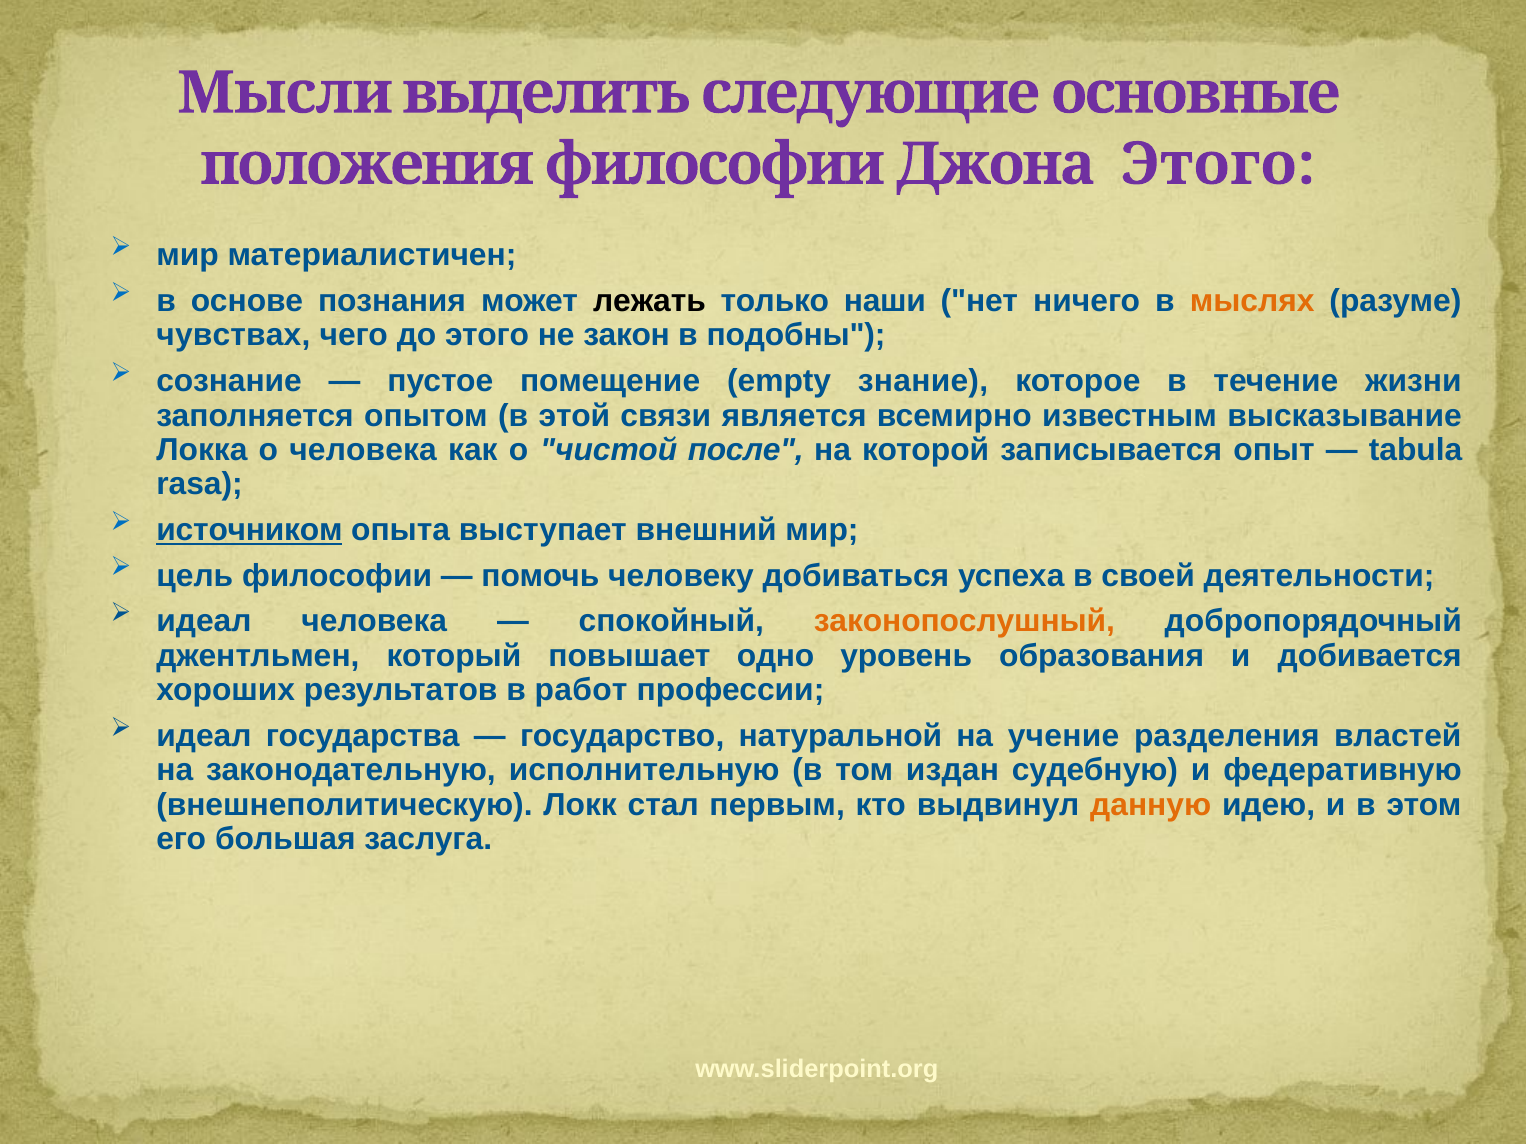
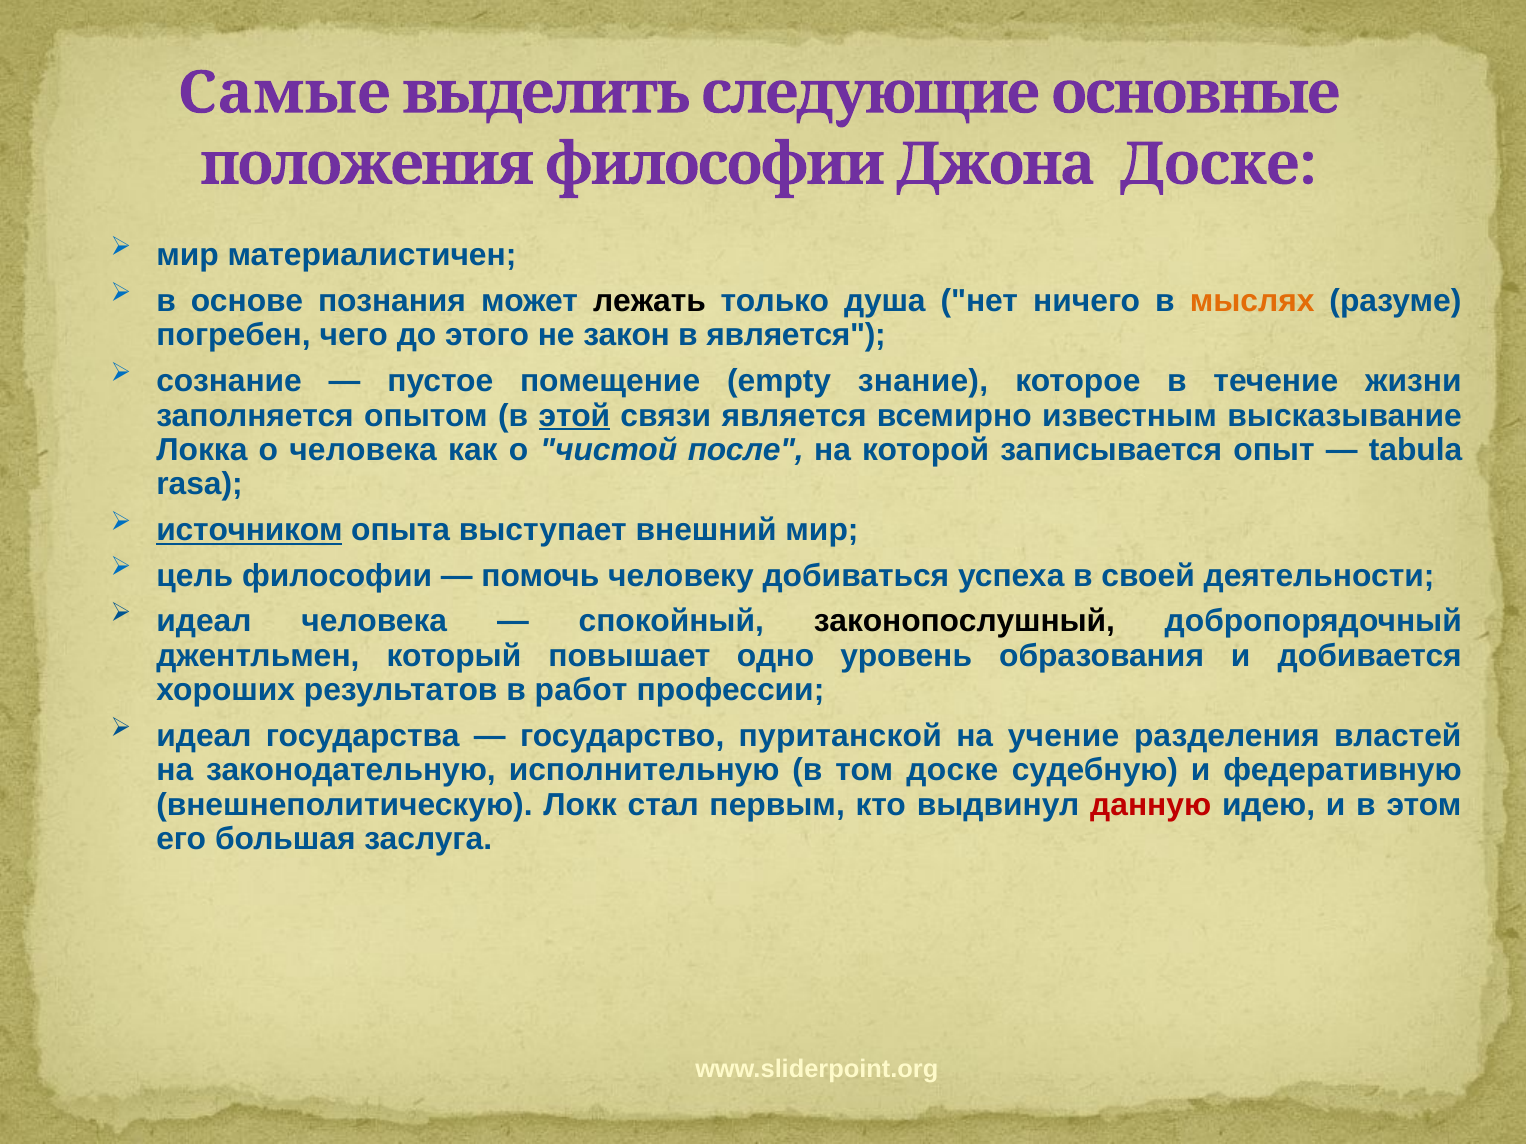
Мысли: Мысли -> Самые
Джона Этого: Этого -> Доске
наши: наши -> душа
чувствах: чувствах -> погребен
в подобны: подобны -> является
этой underline: none -> present
законопослушный colour: orange -> black
натуральной: натуральной -> пуританской
том издан: издан -> доске
данную colour: orange -> red
